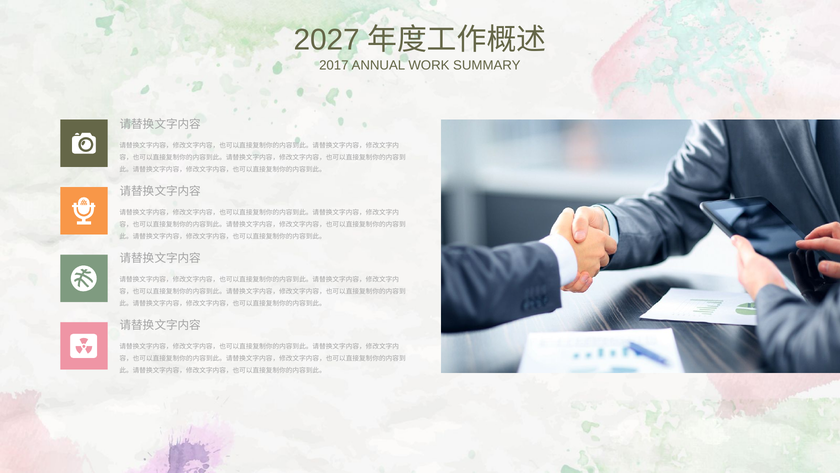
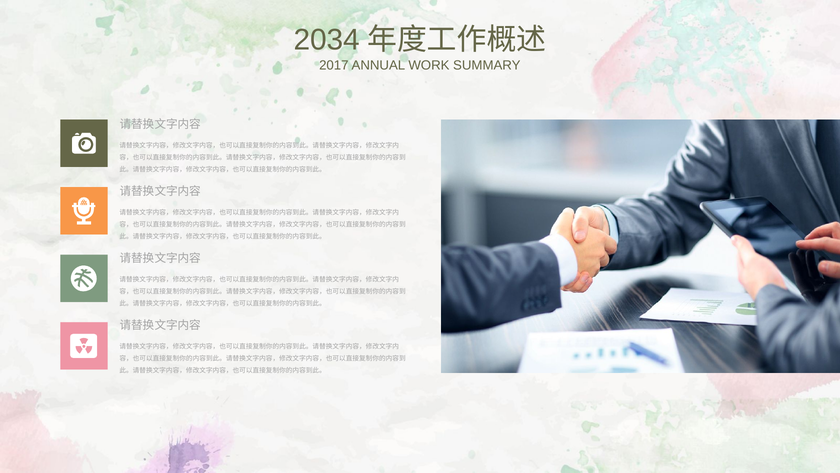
2027: 2027 -> 2034
